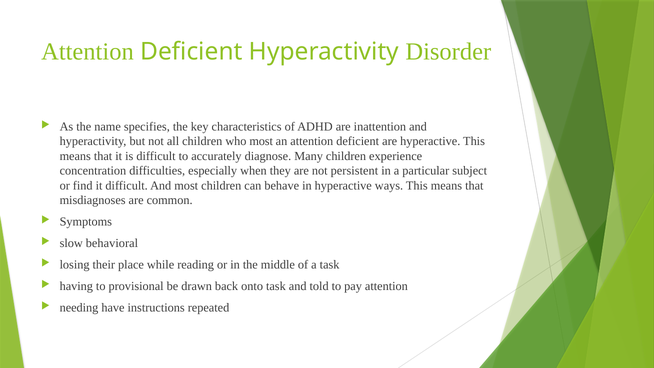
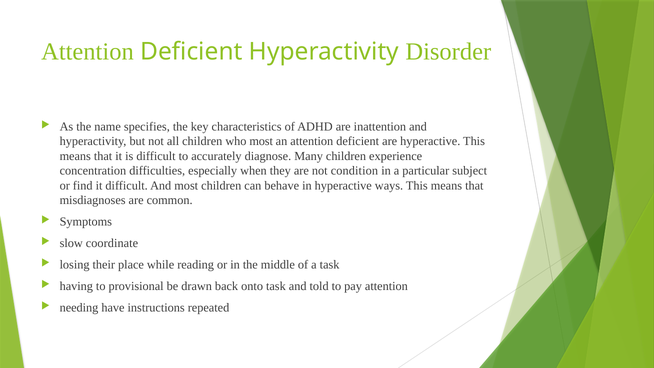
persistent: persistent -> condition
behavioral: behavioral -> coordinate
